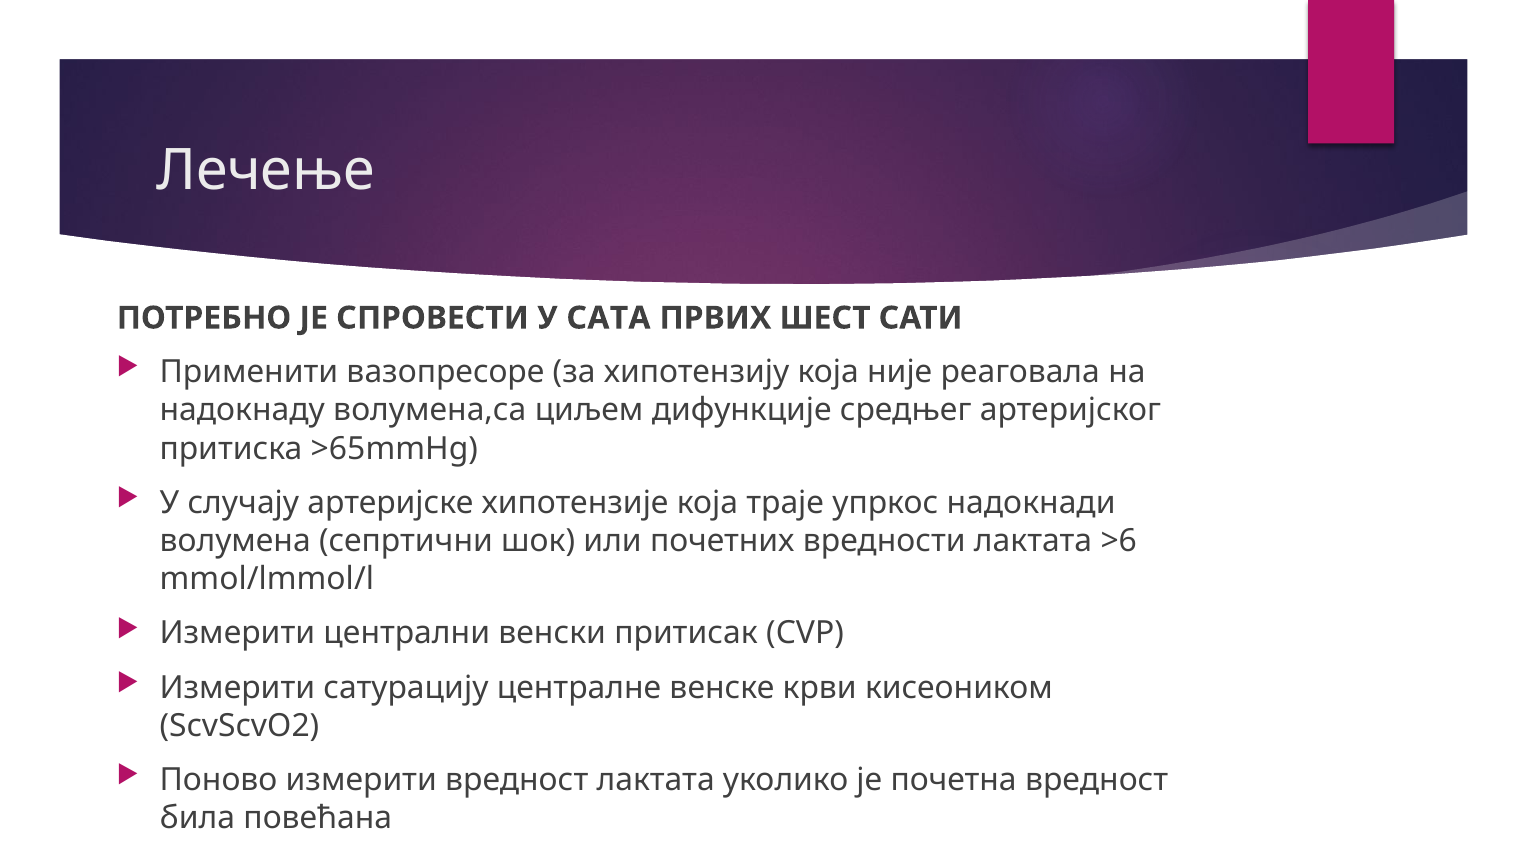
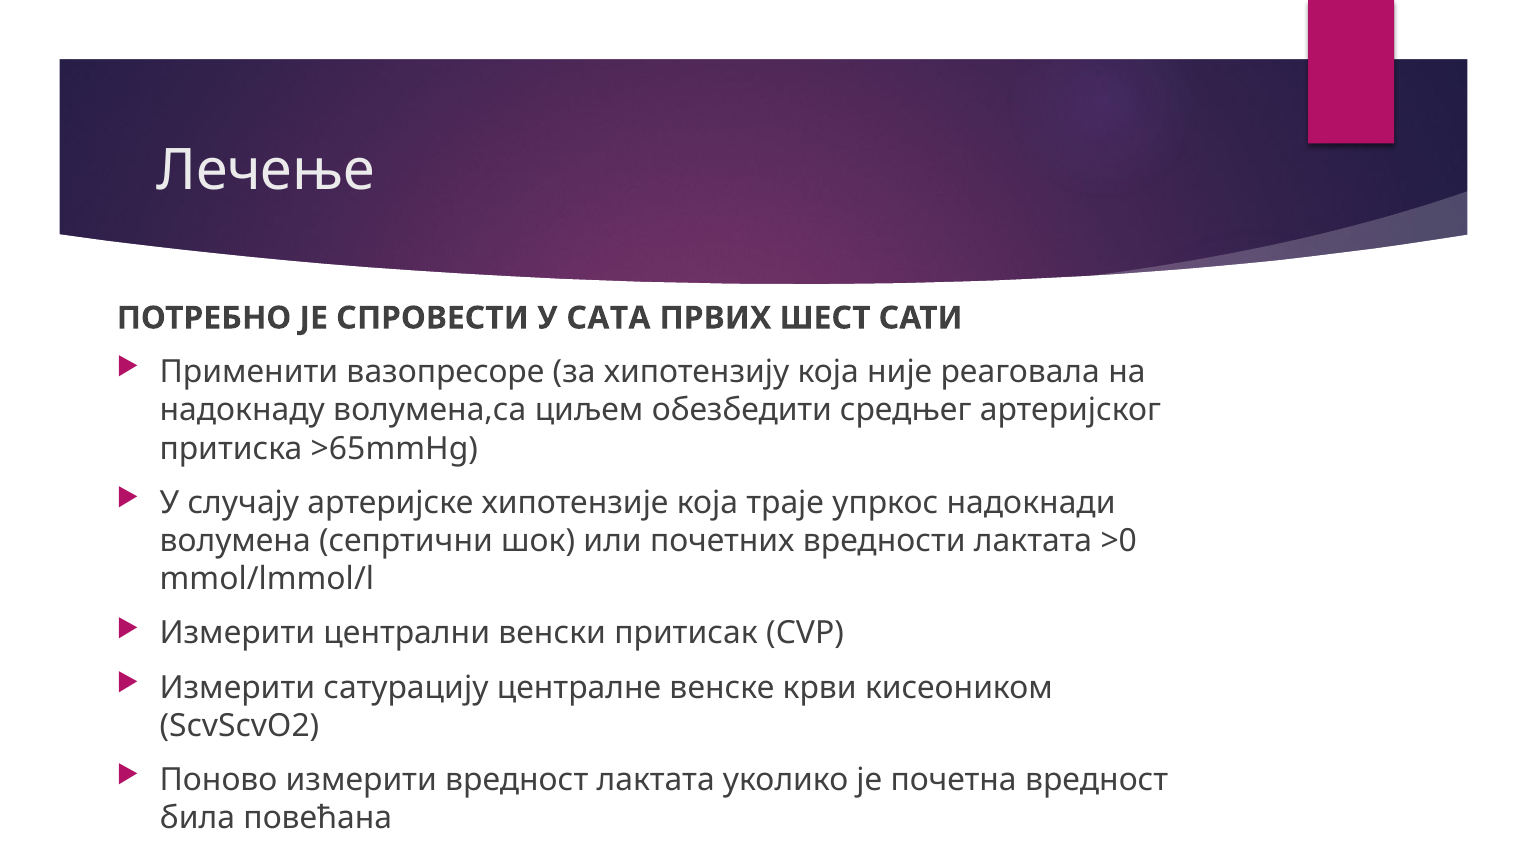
дифункције: дифункције -> обезбедити
>6: >6 -> >0
